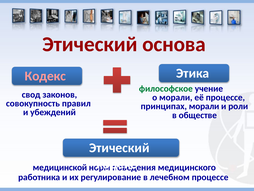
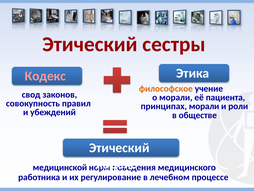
основа: основа -> сестры
философское colour: green -> orange
её процессе: процессе -> пациента
